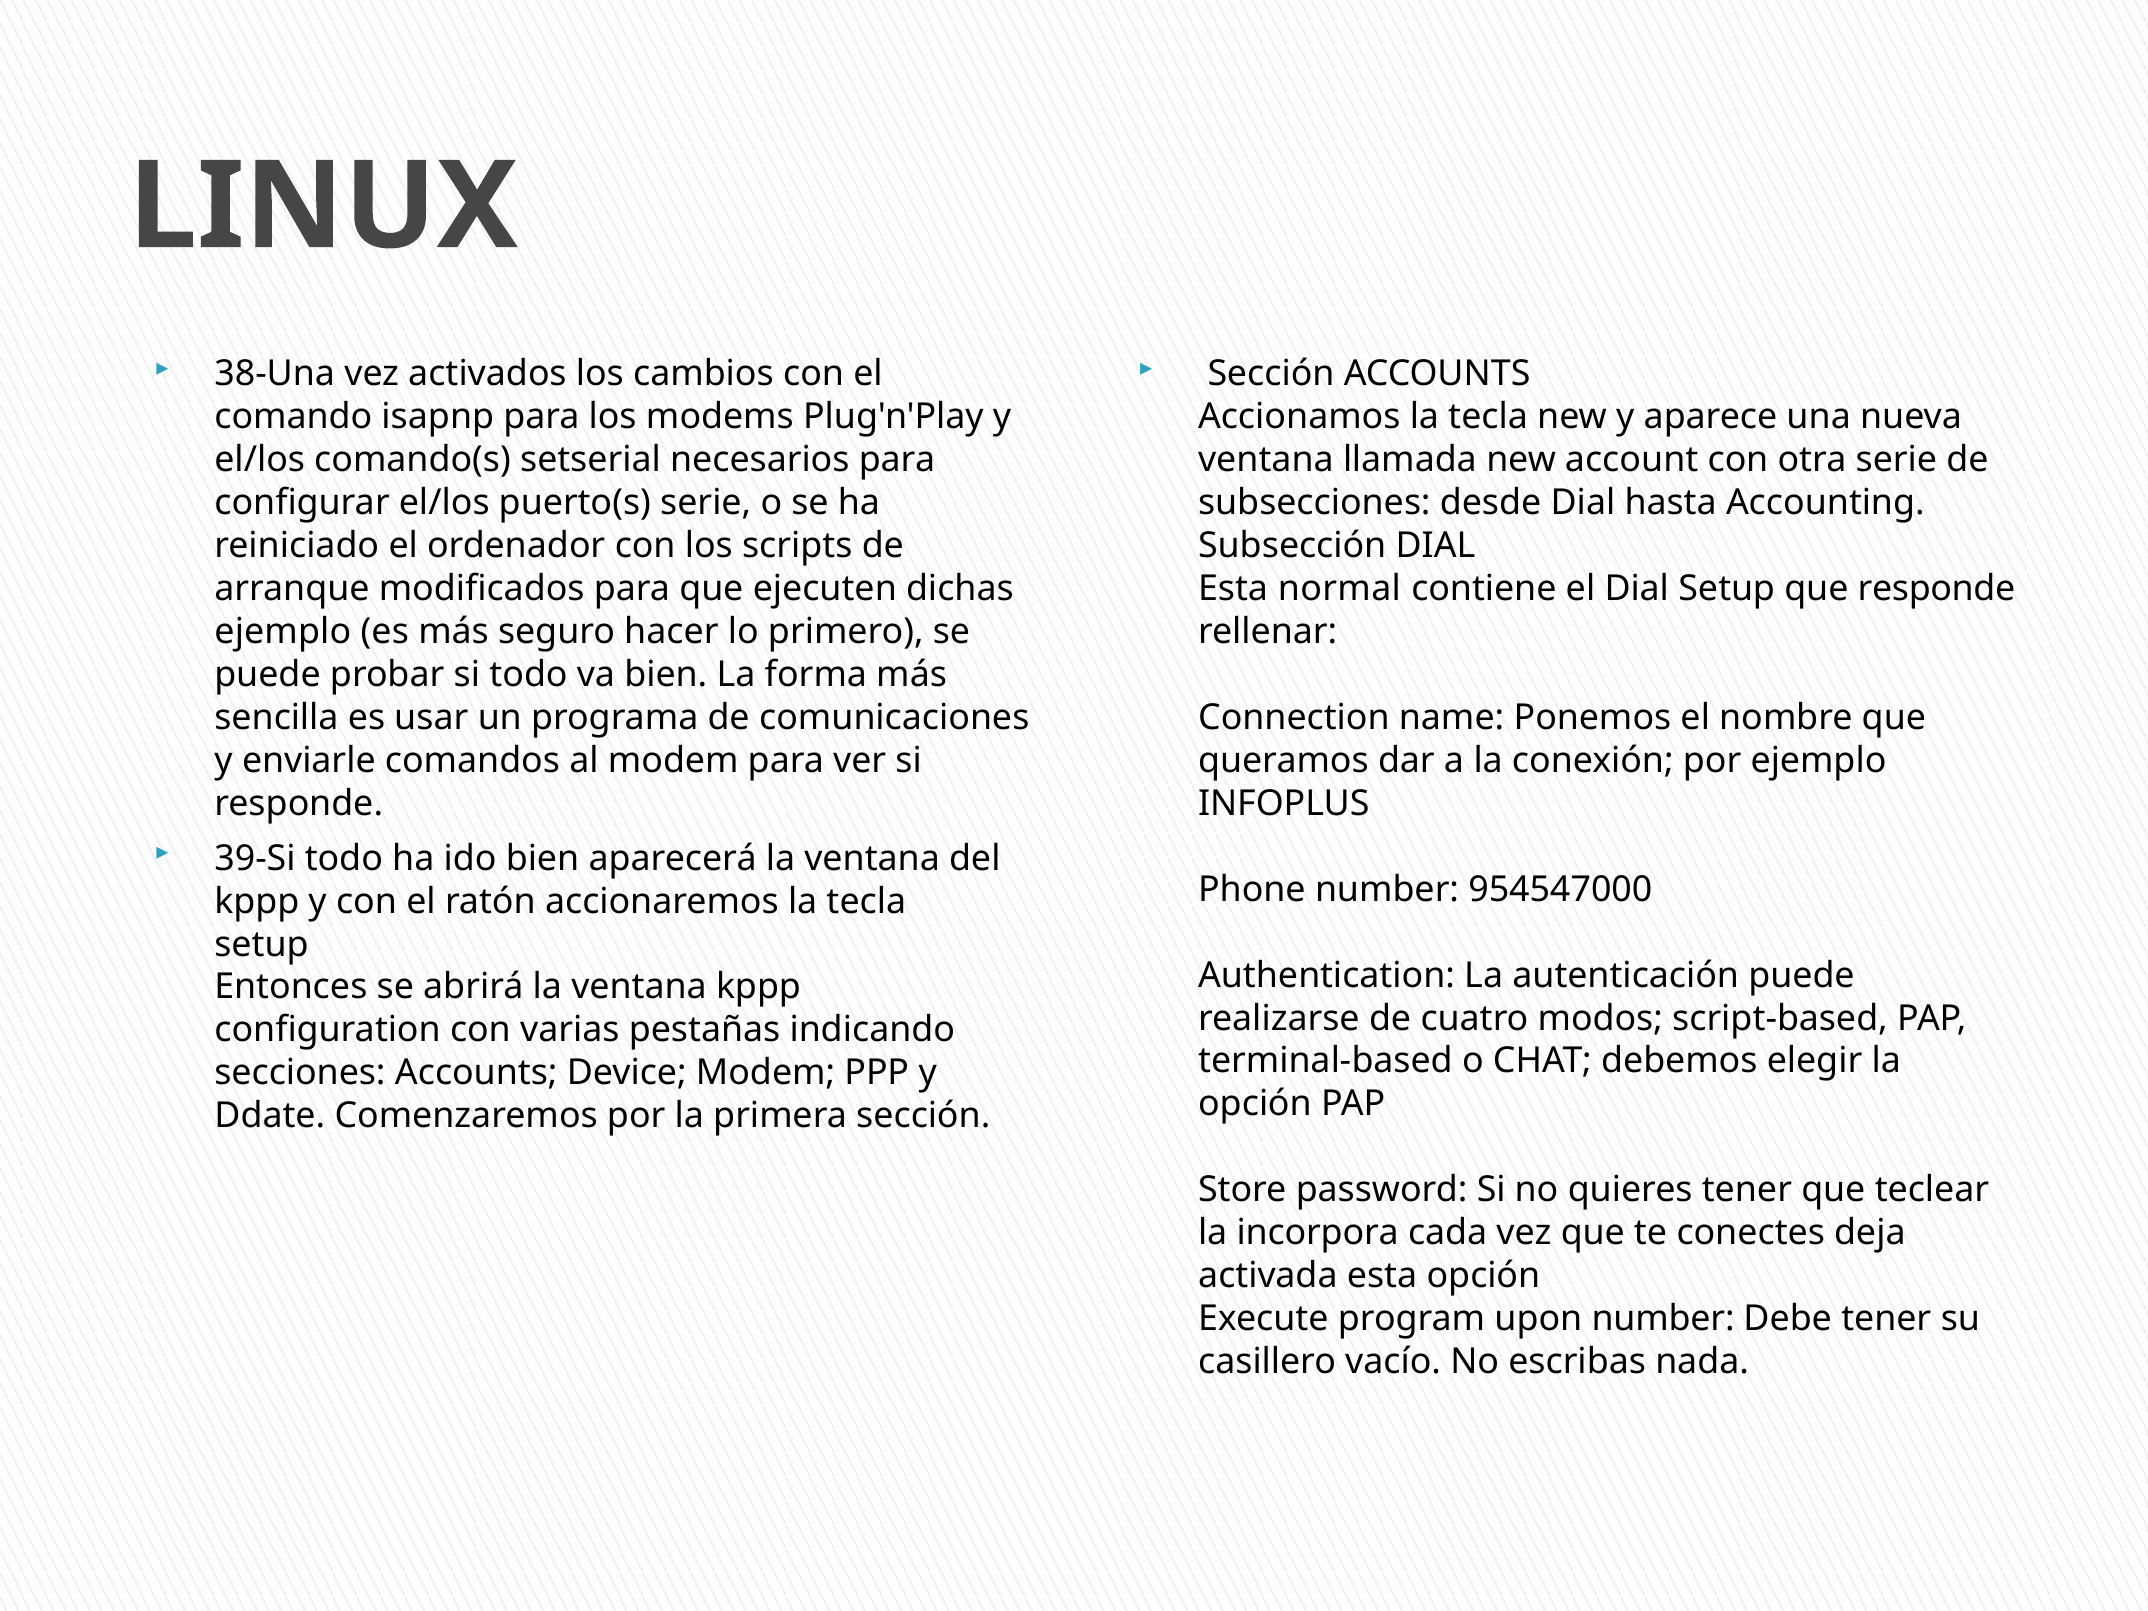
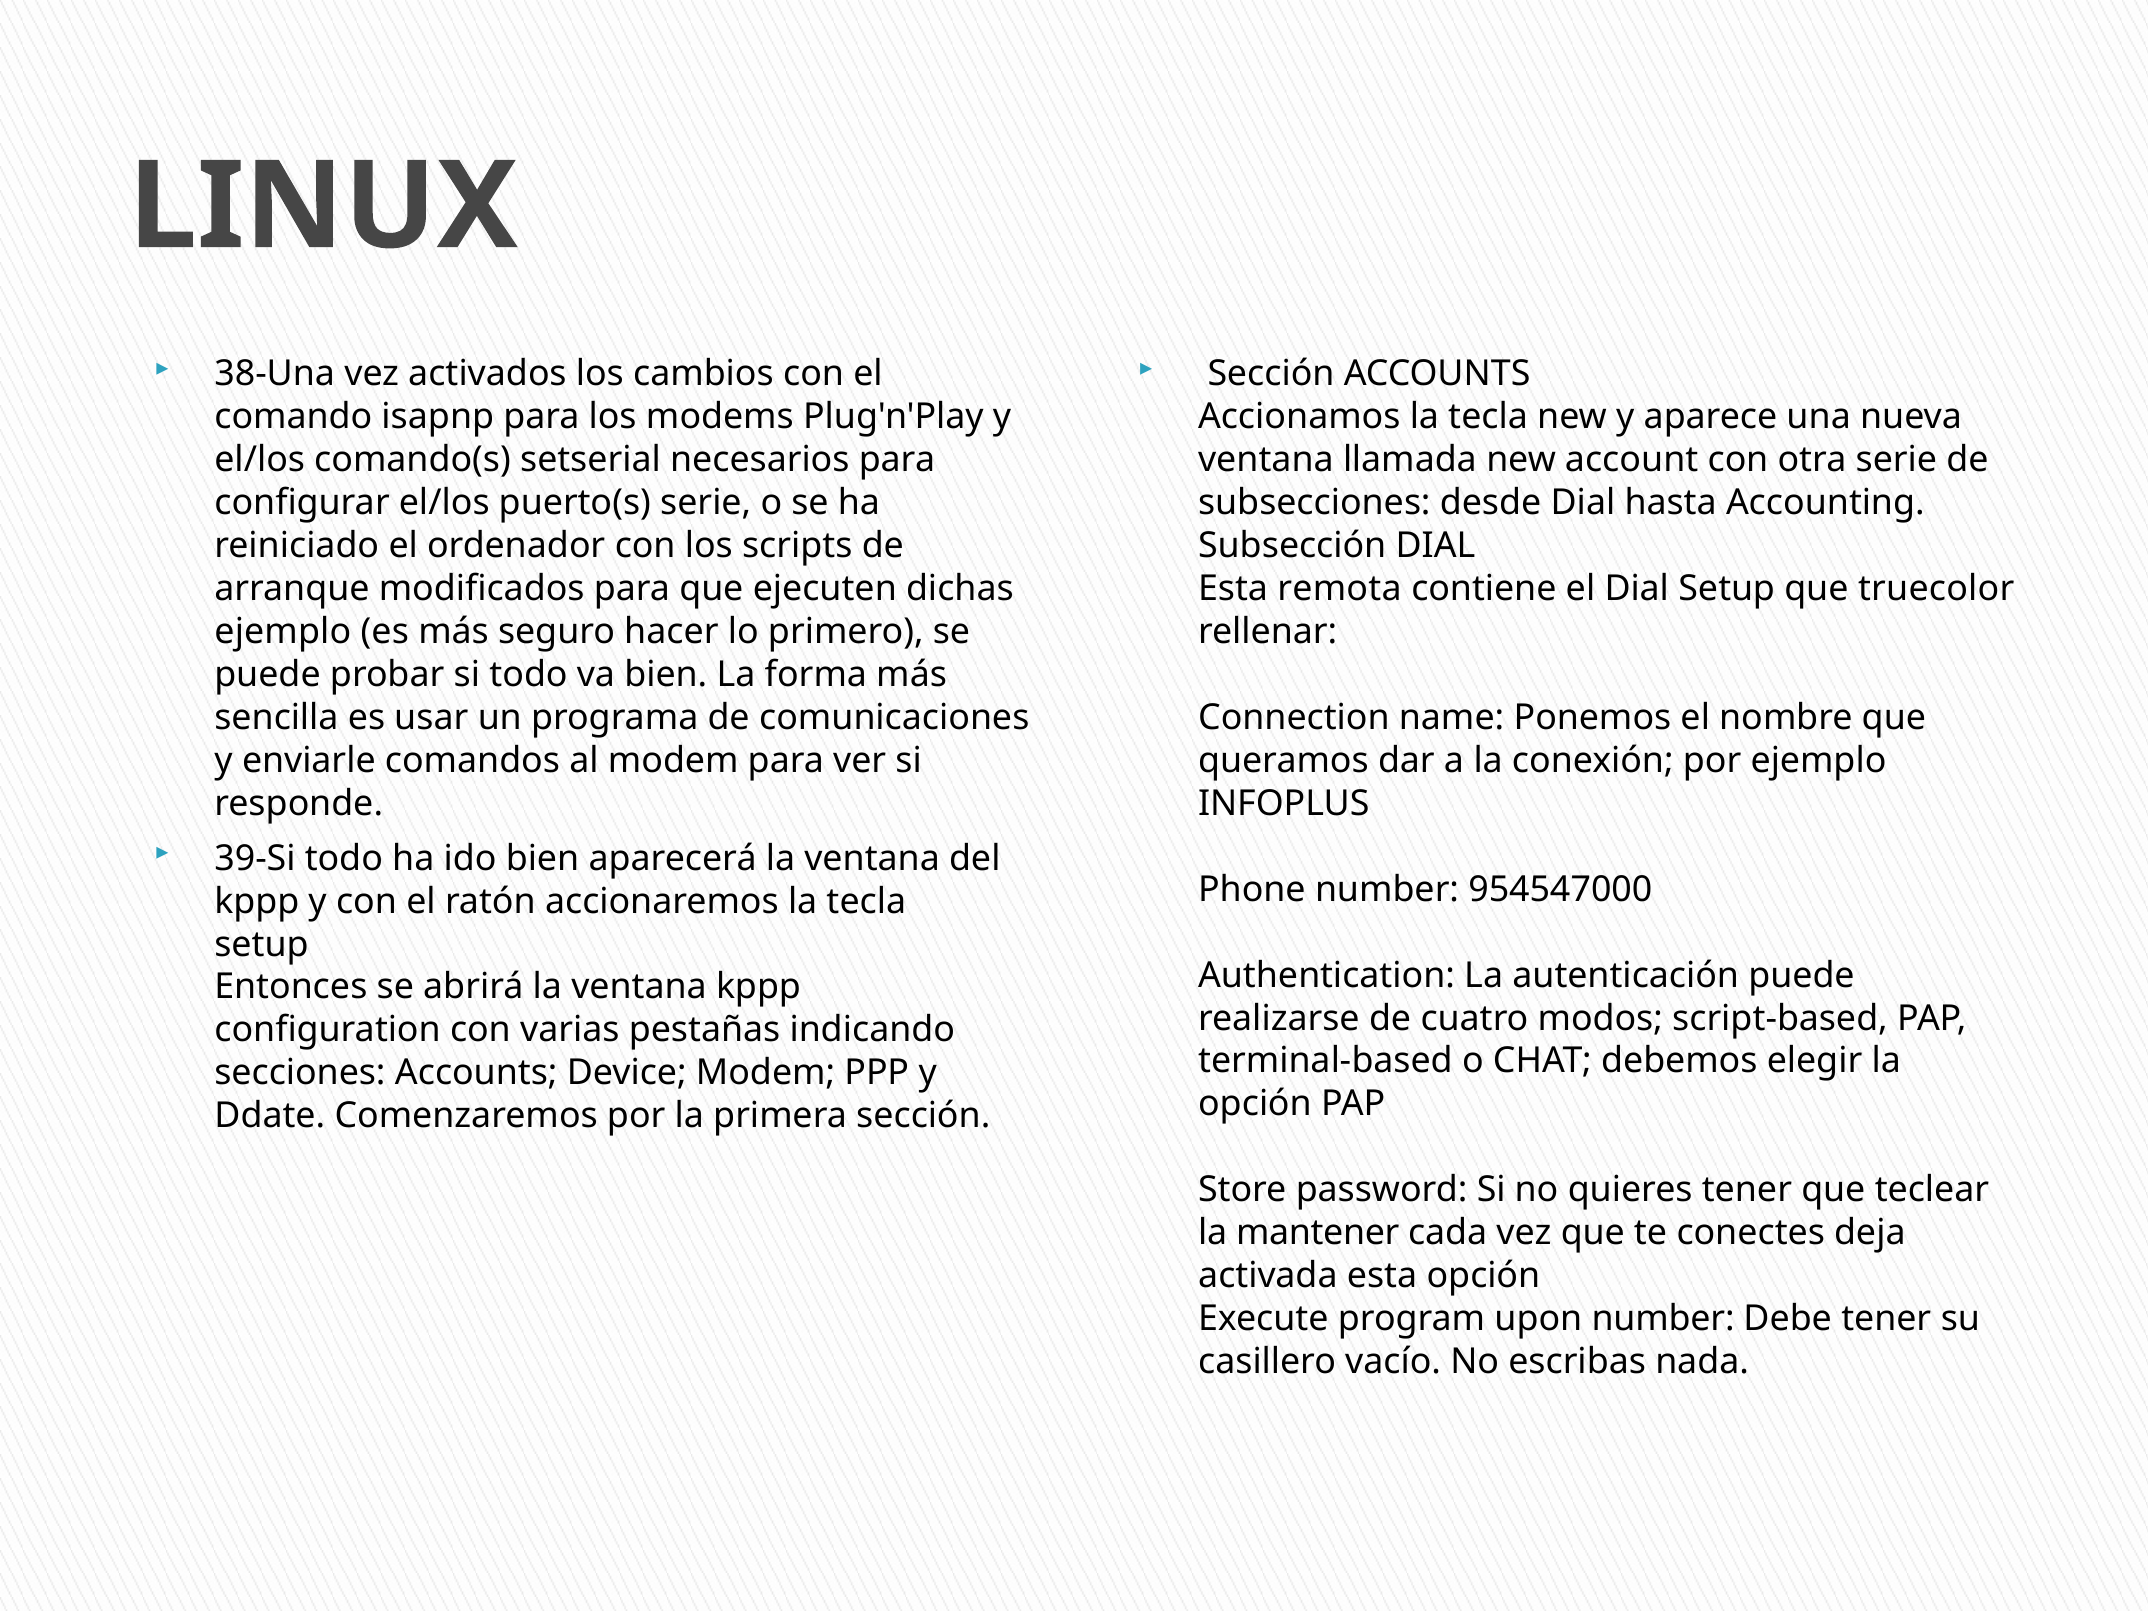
normal: normal -> remota
que responde: responde -> truecolor
incorpora: incorpora -> mantener
